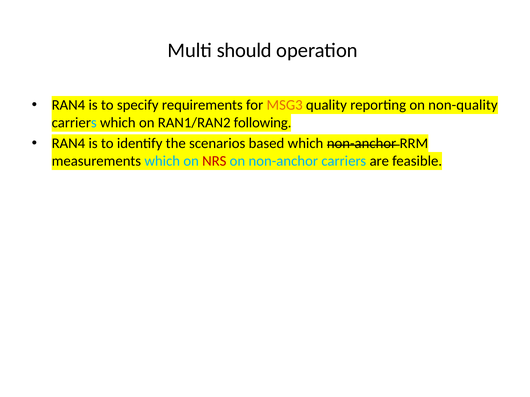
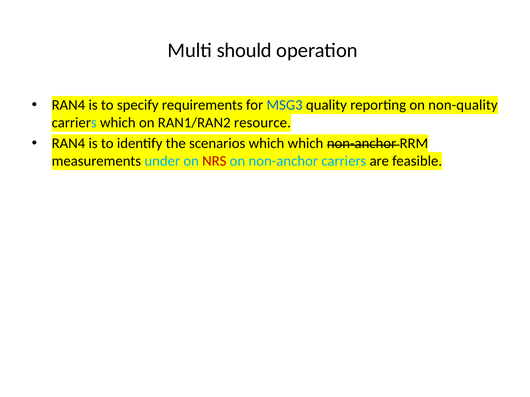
MSG3 colour: orange -> blue
following: following -> resource
scenarios based: based -> which
measurements which: which -> under
